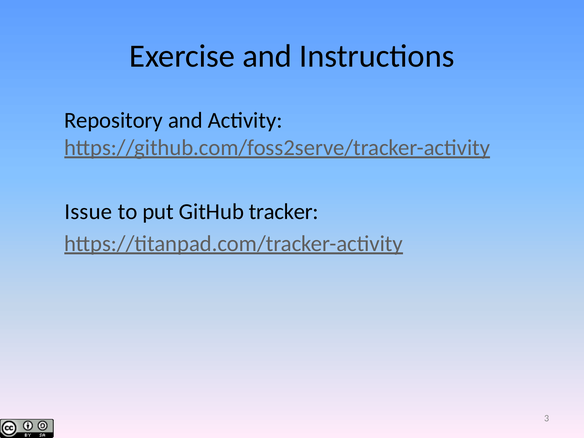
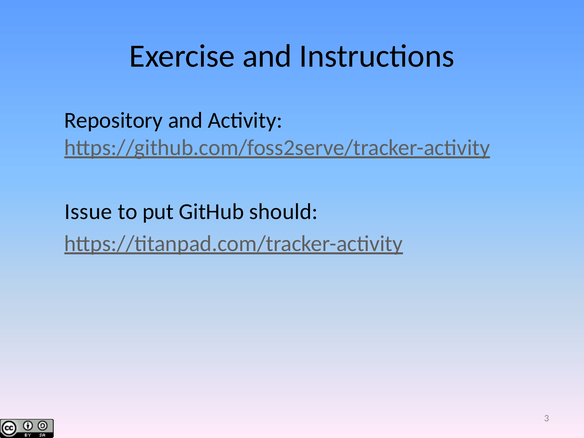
tracker: tracker -> should
